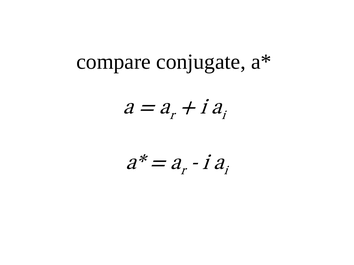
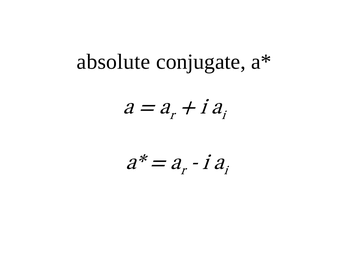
compare: compare -> absolute
